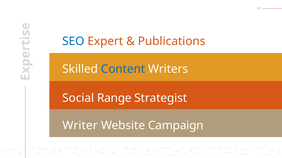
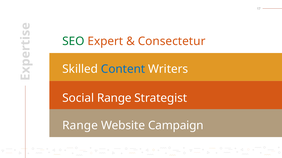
SEO colour: blue -> green
Publications: Publications -> Consectetur
Writer at (80, 126): Writer -> Range
